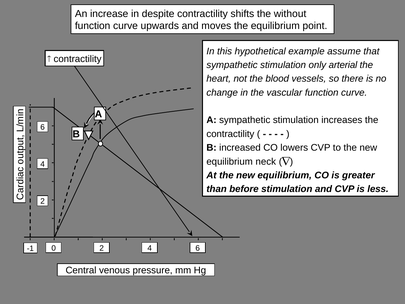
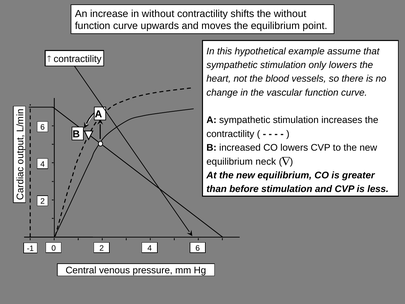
in despite: despite -> without
only arterial: arterial -> lowers
